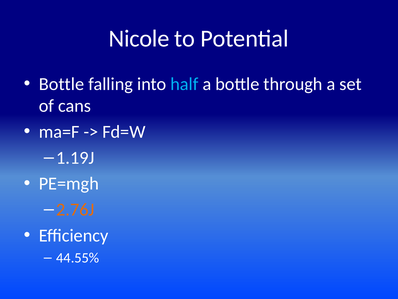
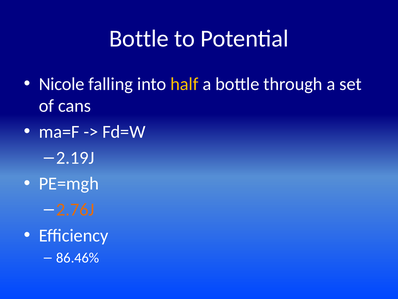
Nicole at (139, 39): Nicole -> Bottle
Bottle at (62, 84): Bottle -> Nicole
half colour: light blue -> yellow
1.19J: 1.19J -> 2.19J
44.55%: 44.55% -> 86.46%
